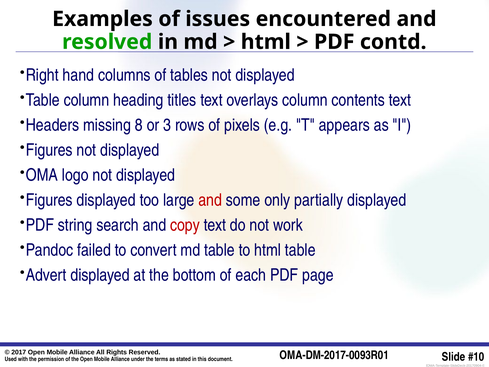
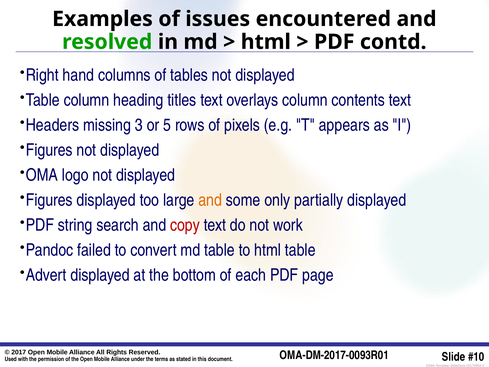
8: 8 -> 3
3: 3 -> 5
and at (210, 200) colour: red -> orange
